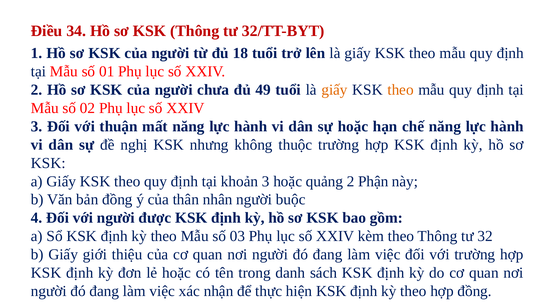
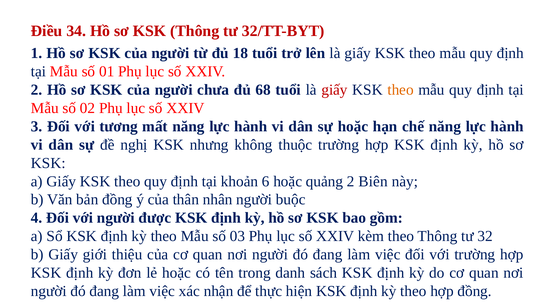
49: 49 -> 68
giấy at (335, 90) colour: orange -> red
thuận: thuận -> tương
khoản 3: 3 -> 6
Phận: Phận -> Biên
